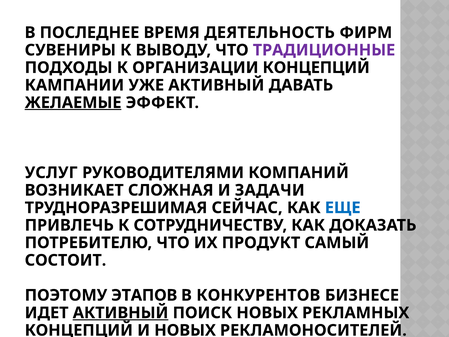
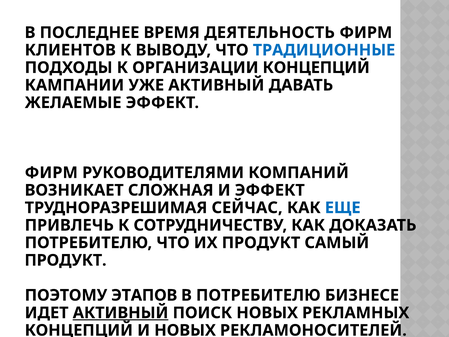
СУВЕНИРЫ: СУВЕНИРЫ -> КЛИЕНТОВ
ТРАДИЦИОННЫЕ colour: purple -> blue
ЖЕЛАЕМЫЕ underline: present -> none
УСЛУГ at (51, 173): УСЛУГ -> ФИРМ
И ЗАДАЧИ: ЗАДАЧИ -> ЭФФЕКТ
СОСТОИТ at (65, 260): СОСТОИТ -> ПРОДУКТ
В КОНКУРЕНТОВ: КОНКУРЕНТОВ -> ПОТРЕБИТЕЛЮ
